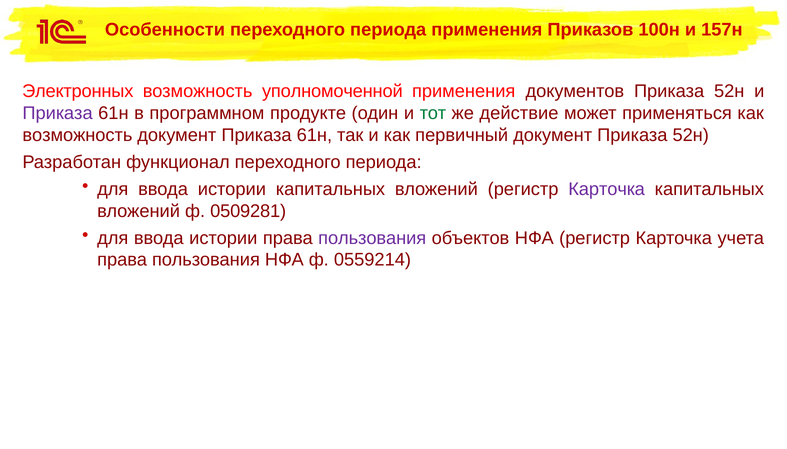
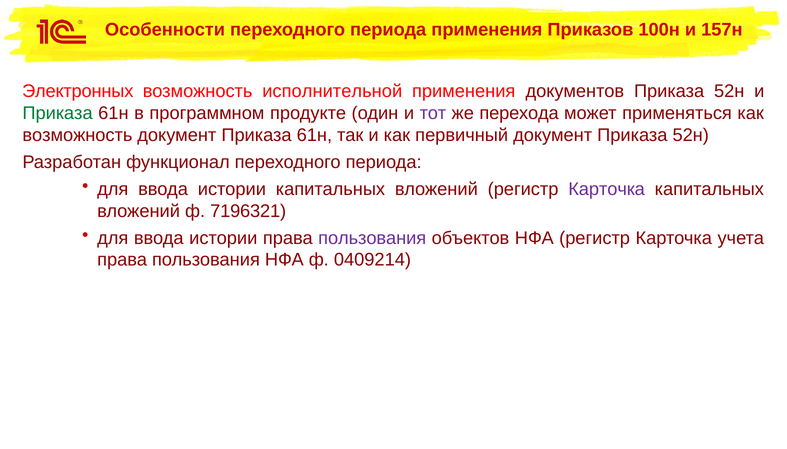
уполномоченной: уполномоченной -> исполнительной
Приказа at (58, 113) colour: purple -> green
тот colour: green -> purple
действие: действие -> перехода
0509281: 0509281 -> 7196321
0559214: 0559214 -> 0409214
